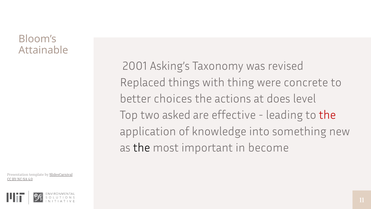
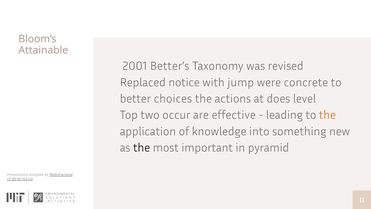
Asking’s: Asking’s -> Better’s
things: things -> notice
thing: thing -> jump
asked: asked -> occur
the at (327, 115) colour: red -> orange
become: become -> pyramid
